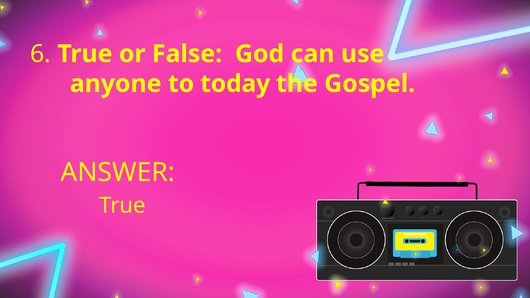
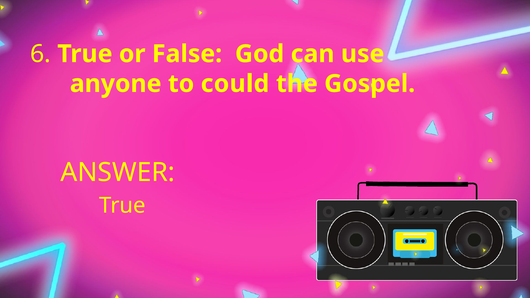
today: today -> could
